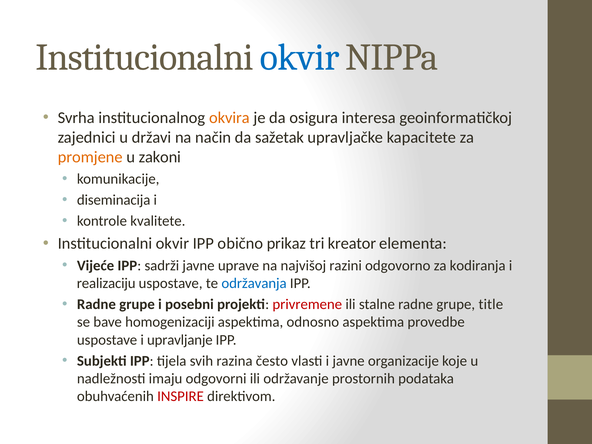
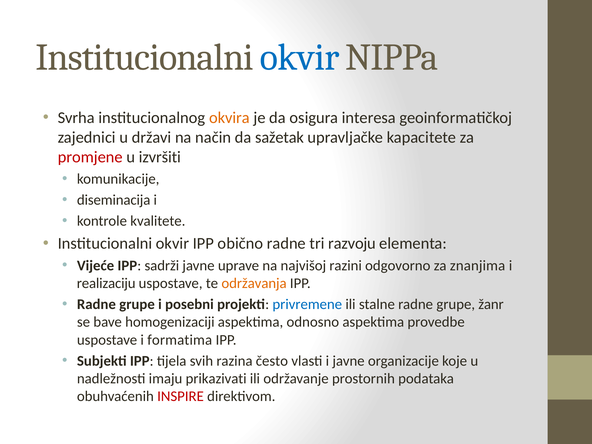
promjene colour: orange -> red
zakoni: zakoni -> izvršiti
obično prikaz: prikaz -> radne
kreator: kreator -> razvoju
kodiranja: kodiranja -> znanjima
održavanja colour: blue -> orange
privremene colour: red -> blue
title: title -> žanr
upravljanje: upravljanje -> formatima
odgovorni: odgovorni -> prikazivati
